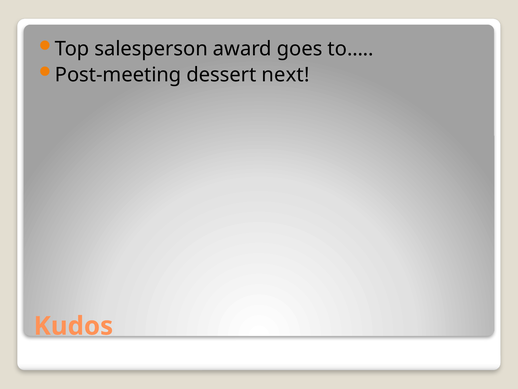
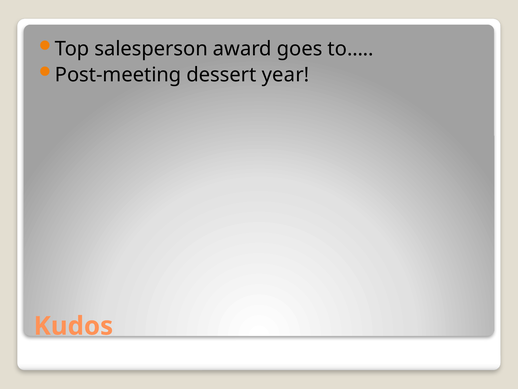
next: next -> year
